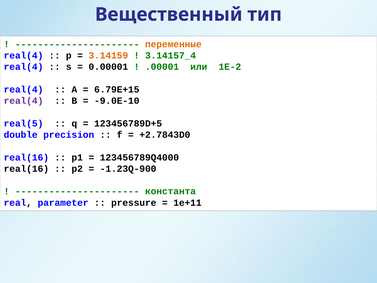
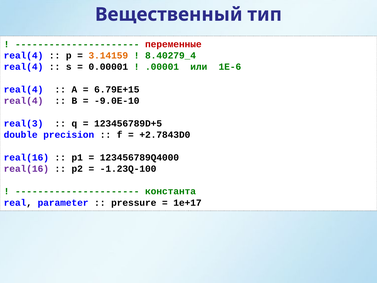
переменные colour: orange -> red
3.14157_4: 3.14157_4 -> 8.40279_4
1E-2: 1E-2 -> 1E-6
real(5: real(5 -> real(3
real(16 at (26, 169) colour: black -> purple
-1.23Q-900: -1.23Q-900 -> -1.23Q-100
1e+11: 1e+11 -> 1e+17
